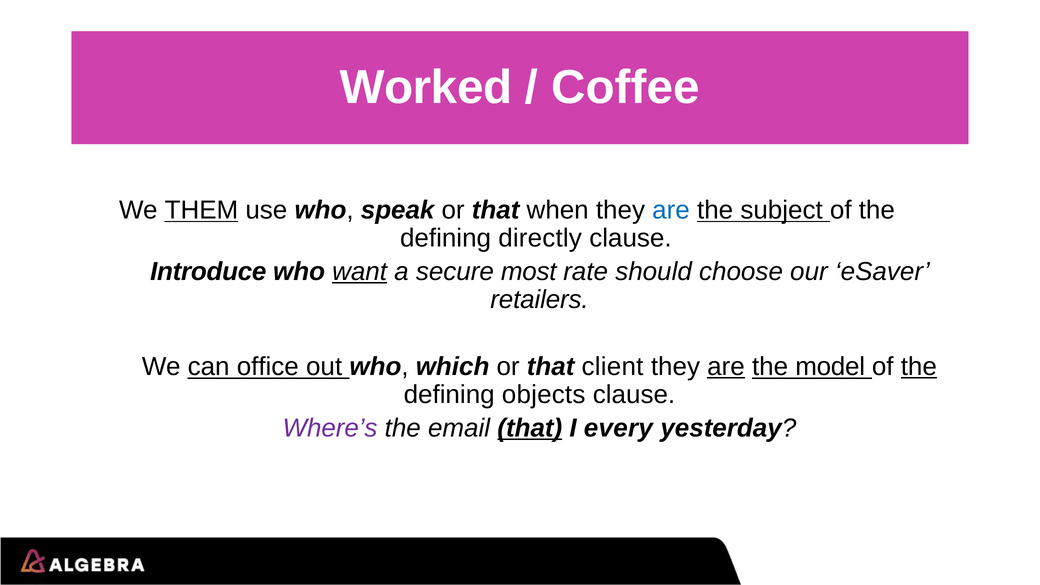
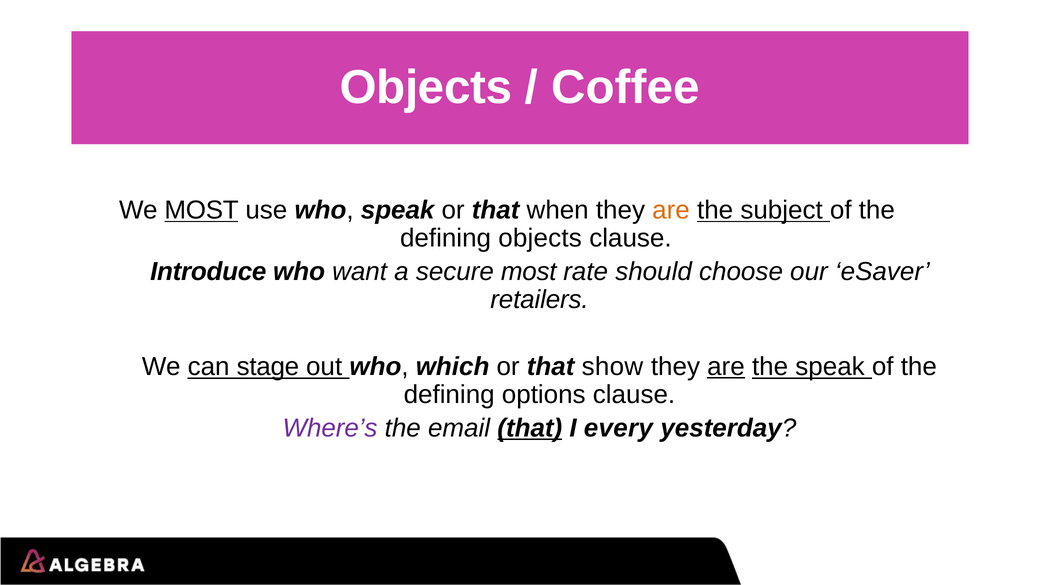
Worked at (426, 87): Worked -> Objects
We THEM: THEM -> MOST
are at (671, 210) colour: blue -> orange
defining directly: directly -> objects
want underline: present -> none
office: office -> stage
client: client -> show
the model: model -> speak
the at (919, 367) underline: present -> none
objects: objects -> options
